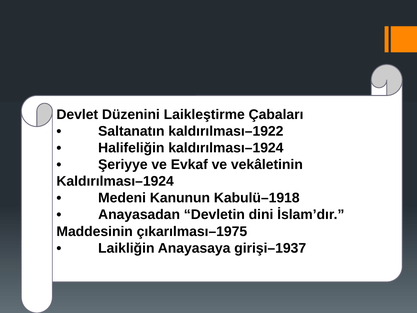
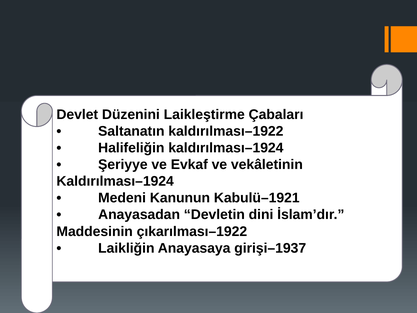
Kabulü–1918: Kabulü–1918 -> Kabulü–1921
çıkarılması–1975: çıkarılması–1975 -> çıkarılması–1922
